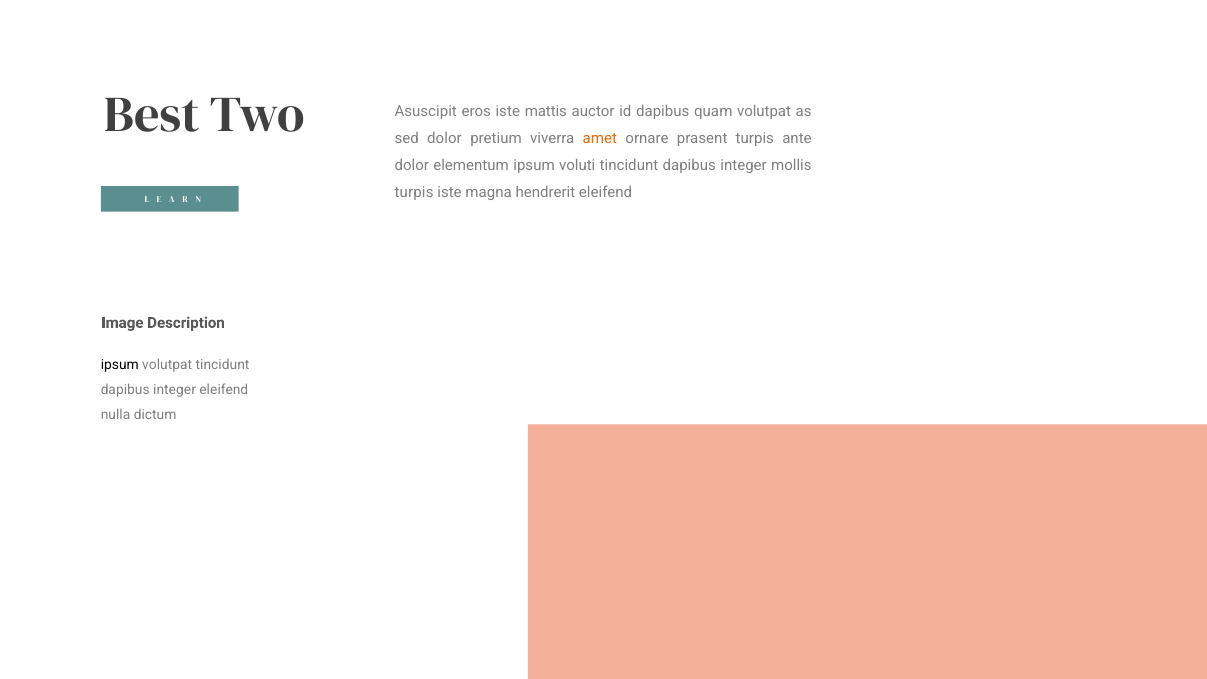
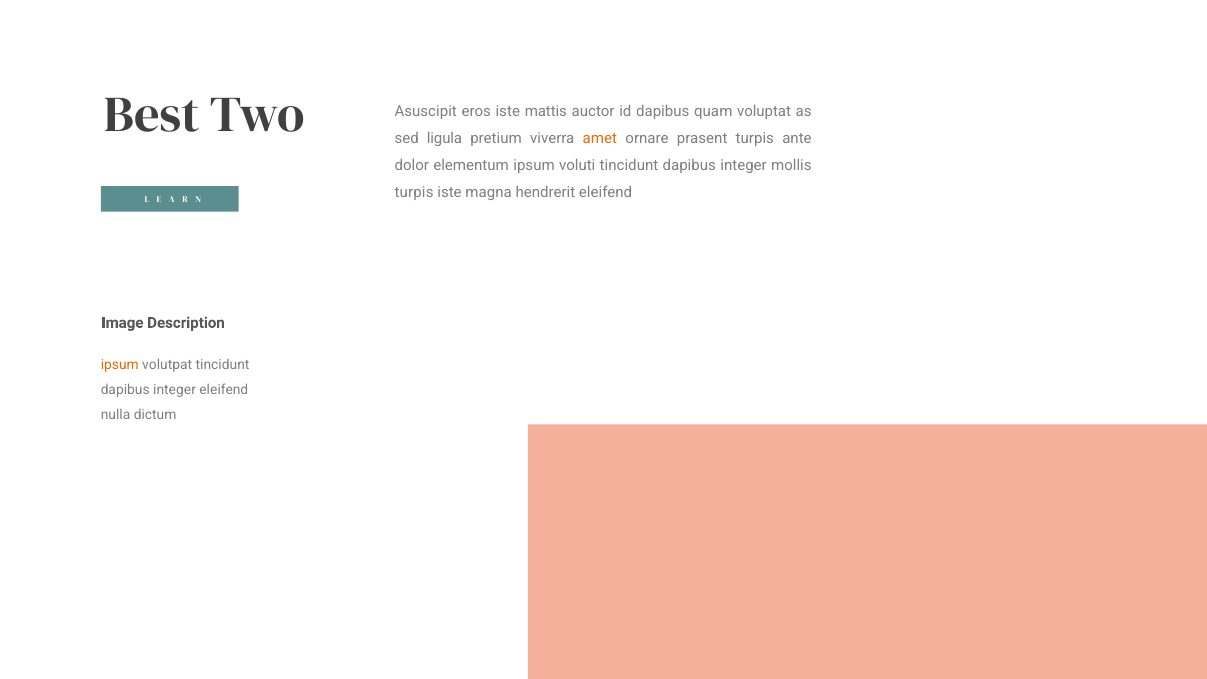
quam volutpat: volutpat -> voluptat
sed dolor: dolor -> ligula
ipsum at (120, 365) colour: black -> orange
